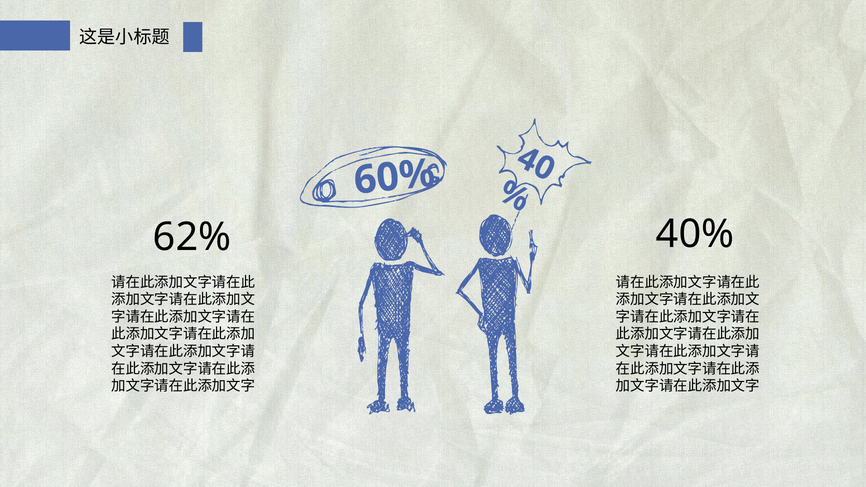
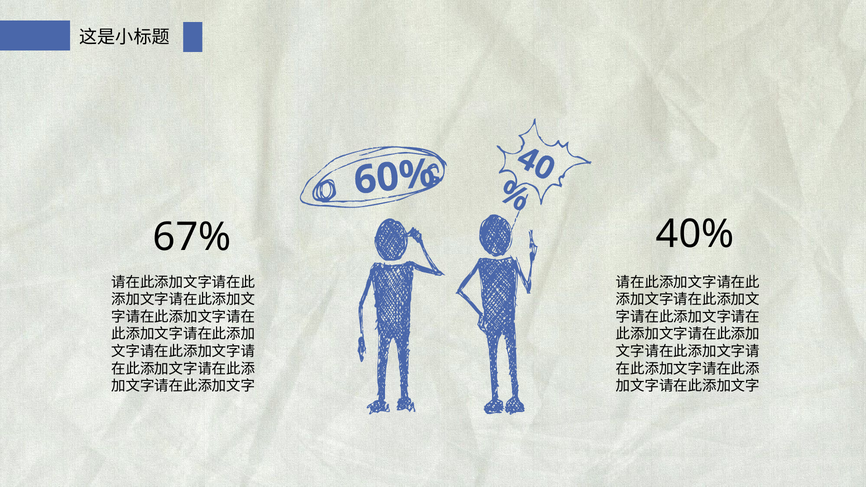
62%: 62% -> 67%
